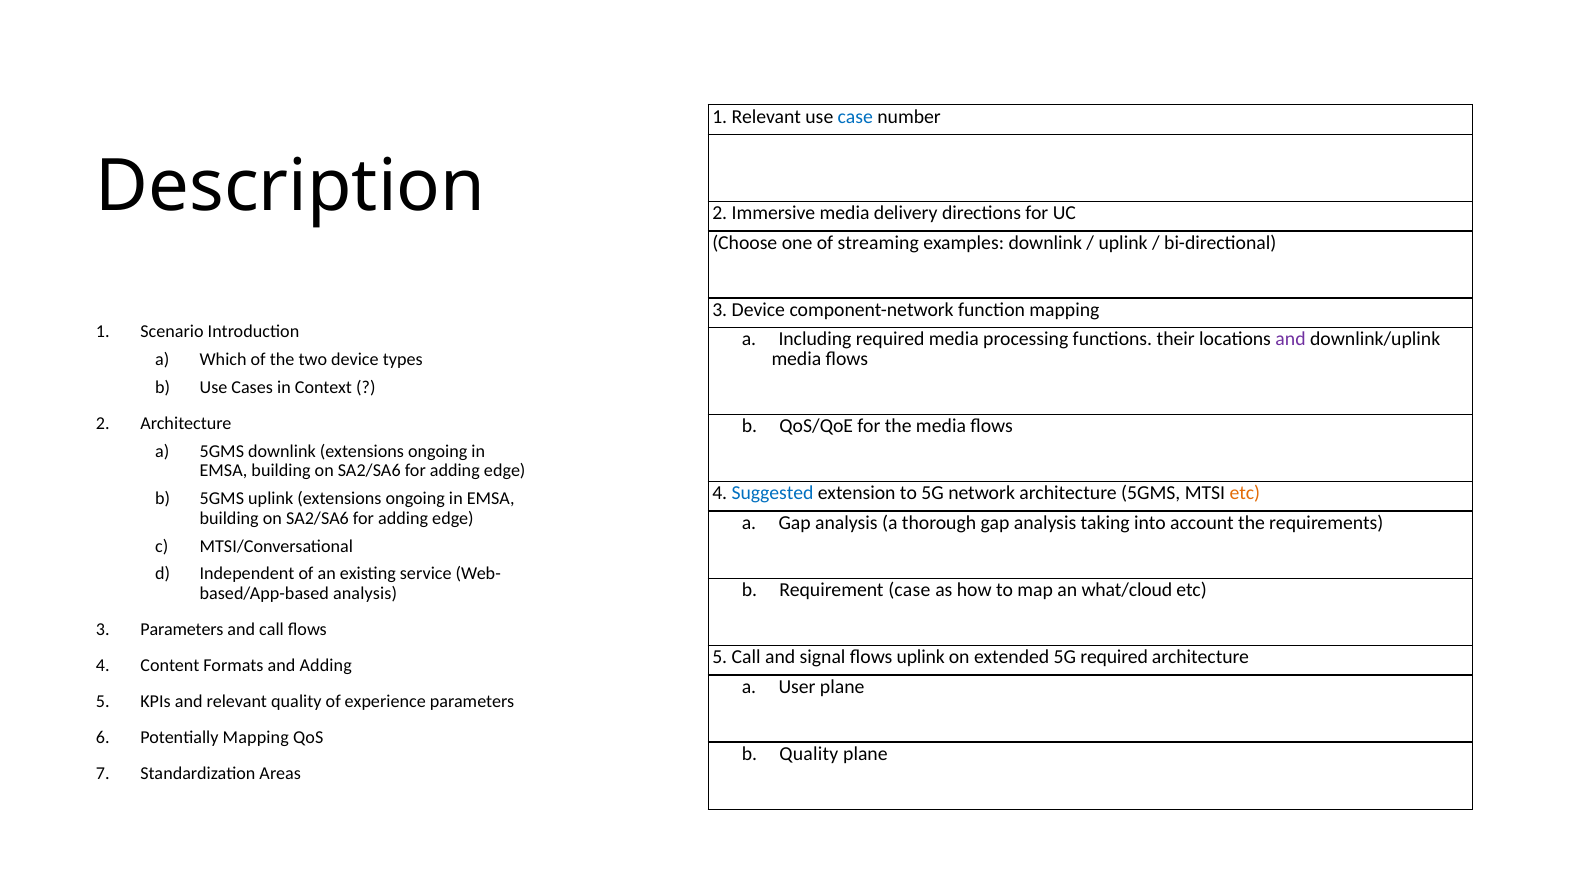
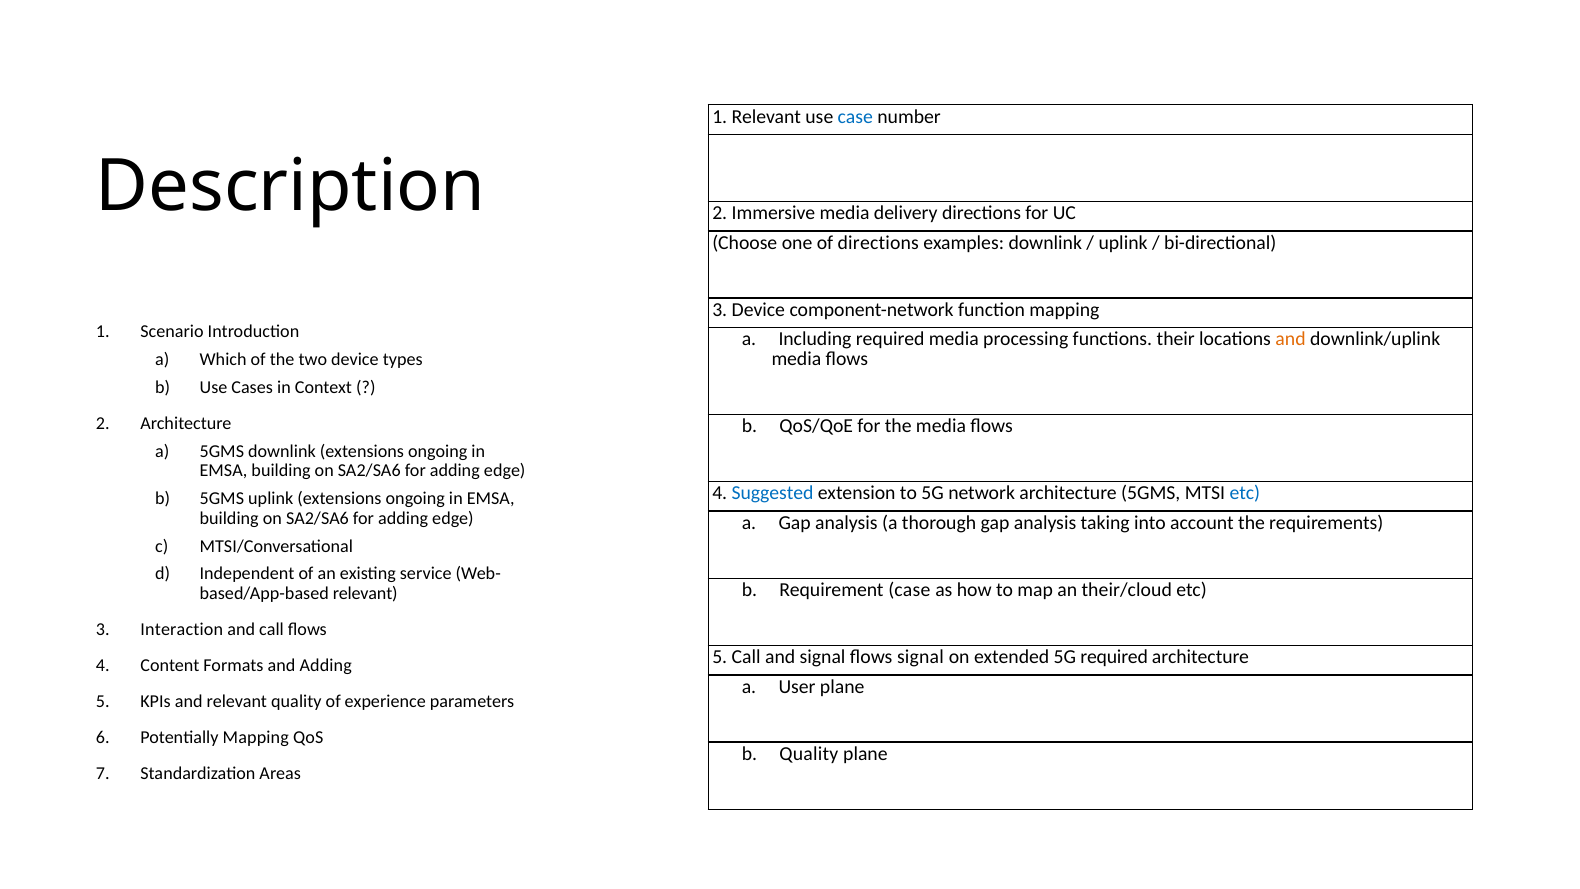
of streaming: streaming -> directions
and at (1291, 339) colour: purple -> orange
etc at (1245, 493) colour: orange -> blue
what/cloud: what/cloud -> their/cloud
analysis at (365, 593): analysis -> relevant
3 Parameters: Parameters -> Interaction
flows uplink: uplink -> signal
